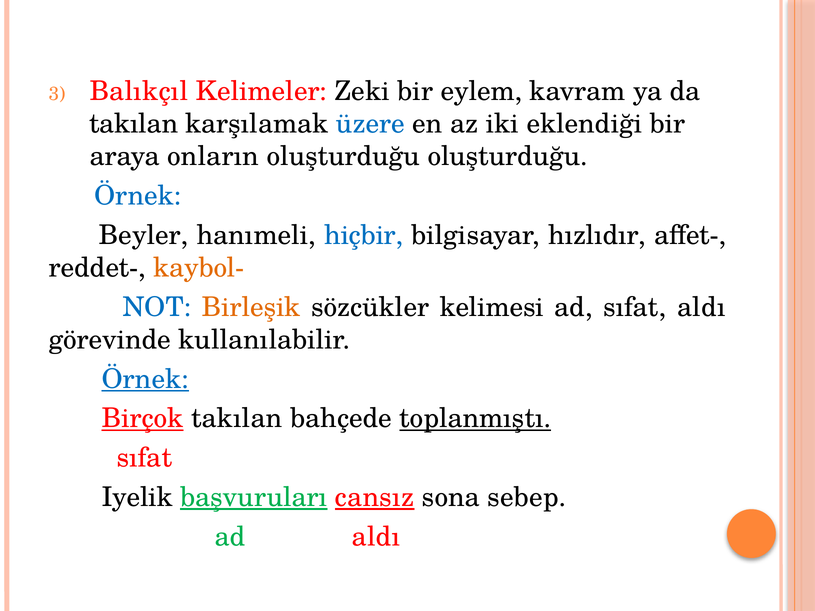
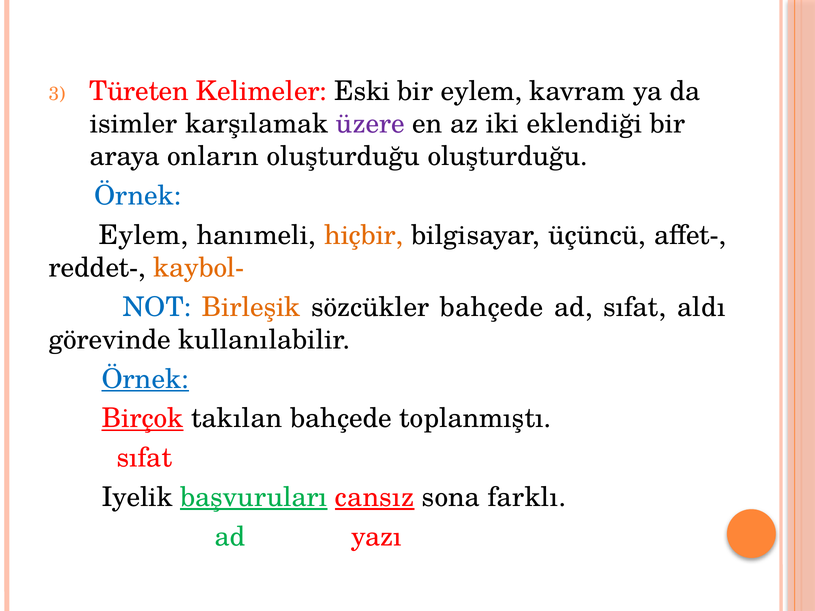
Balıkçıl: Balıkçıl -> Türeten
Zeki: Zeki -> Eski
takılan at (134, 124): takılan -> isimler
üzere colour: blue -> purple
Beyler at (144, 235): Beyler -> Eylem
hiçbir colour: blue -> orange
hızlıdır: hızlıdır -> üçüncü
sözcükler kelimesi: kelimesi -> bahçede
toplanmıştı underline: present -> none
sebep: sebep -> farklı
ad aldı: aldı -> yazı
